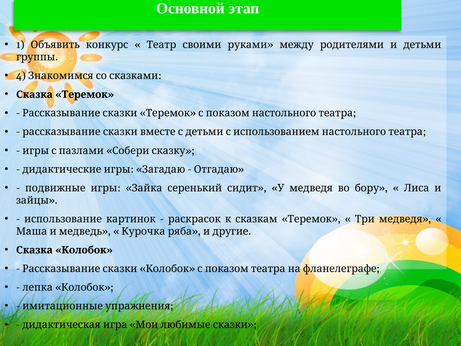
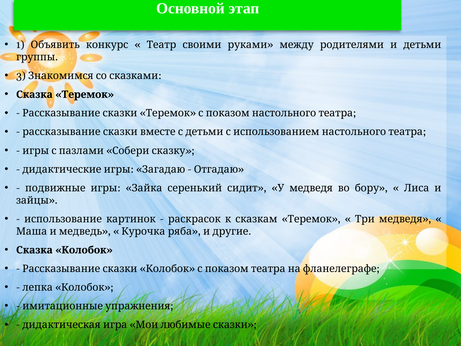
4: 4 -> 3
